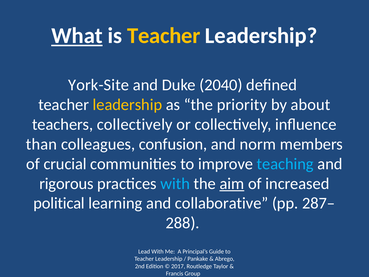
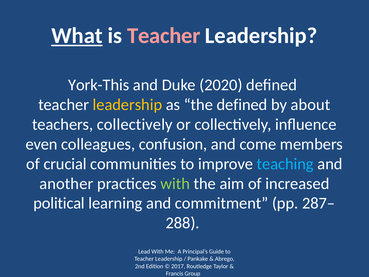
Teacher at (164, 36) colour: yellow -> pink
York-Site: York-Site -> York-This
2040: 2040 -> 2020
the priority: priority -> defined
than: than -> even
norm: norm -> come
rigorous: rigorous -> another
with at (175, 183) colour: light blue -> light green
aim underline: present -> none
collaborative: collaborative -> commitment
